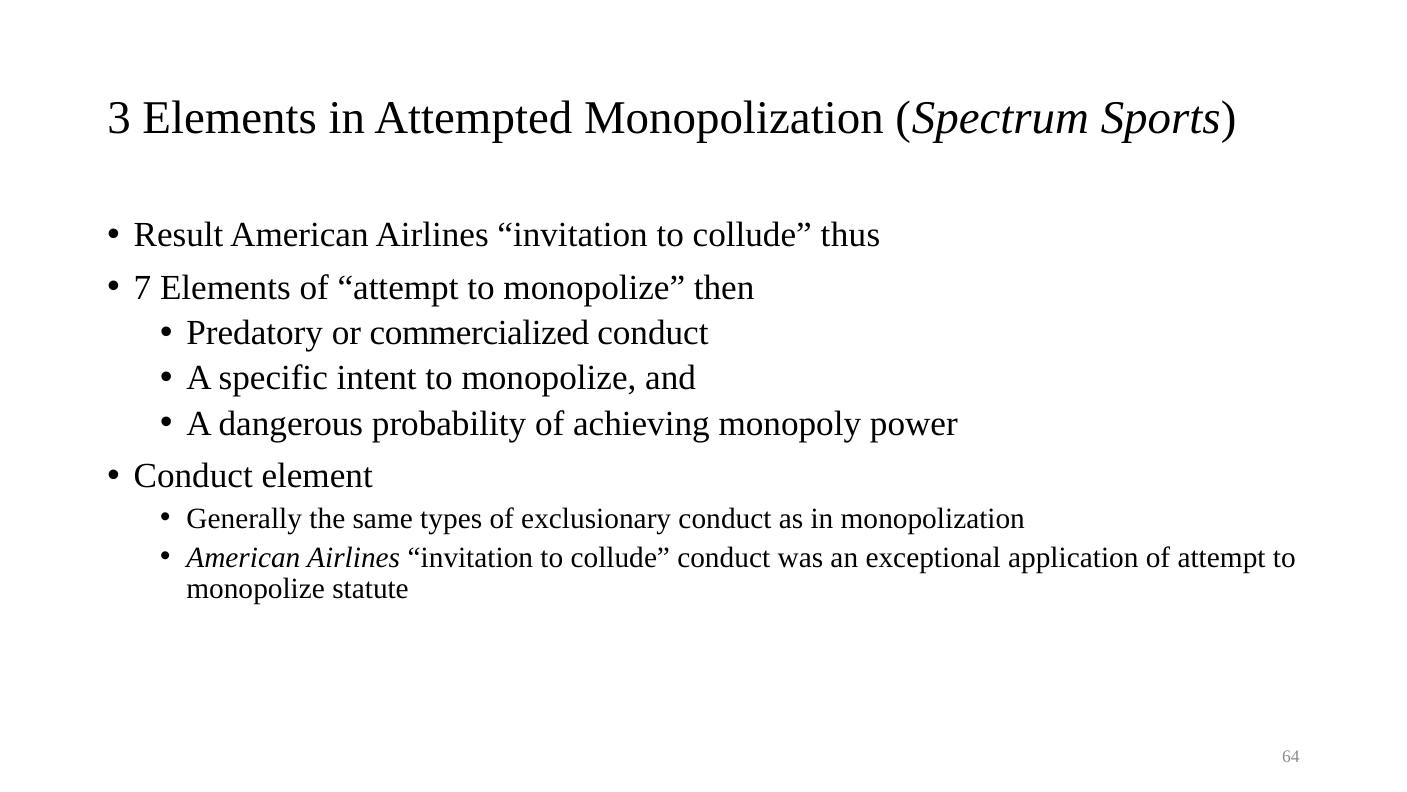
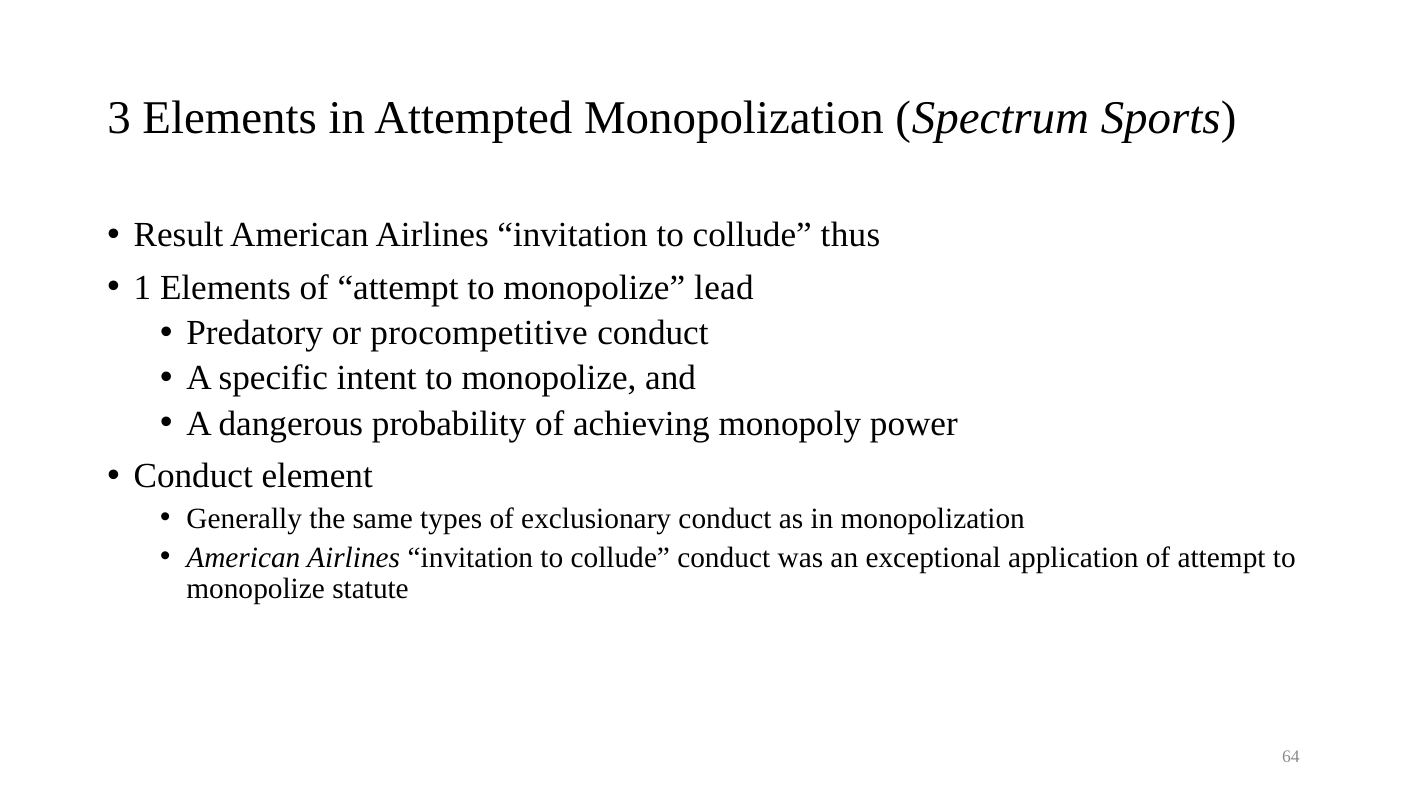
7: 7 -> 1
then: then -> lead
commercialized: commercialized -> procompetitive
